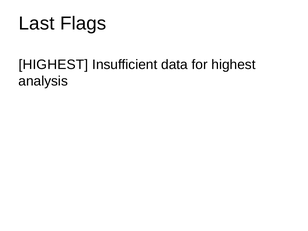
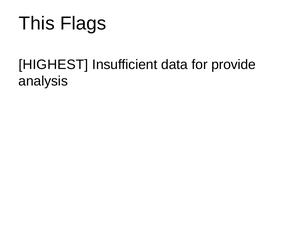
Last: Last -> This
for highest: highest -> provide
